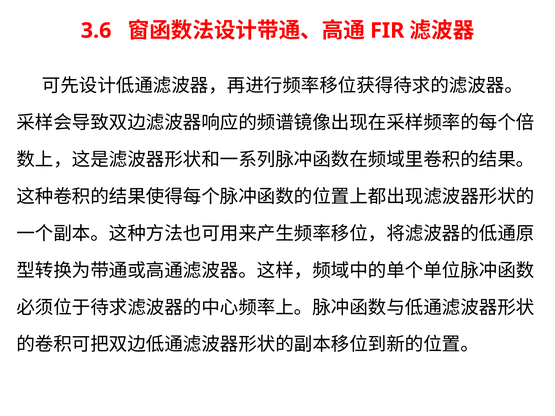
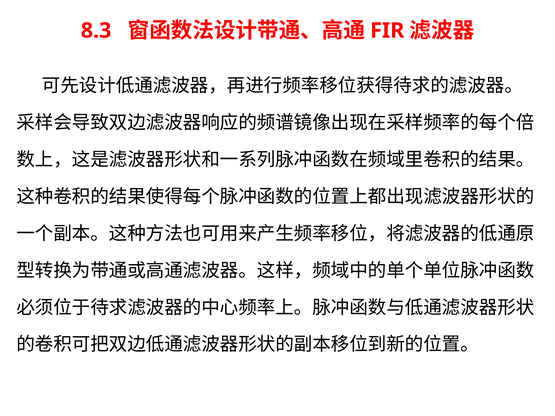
3.6: 3.6 -> 8.3
